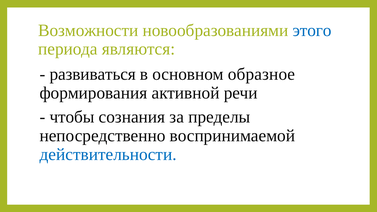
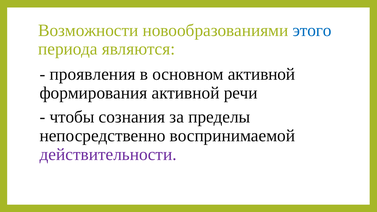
развиваться: развиваться -> проявления
основном образное: образное -> активной
действительности colour: blue -> purple
